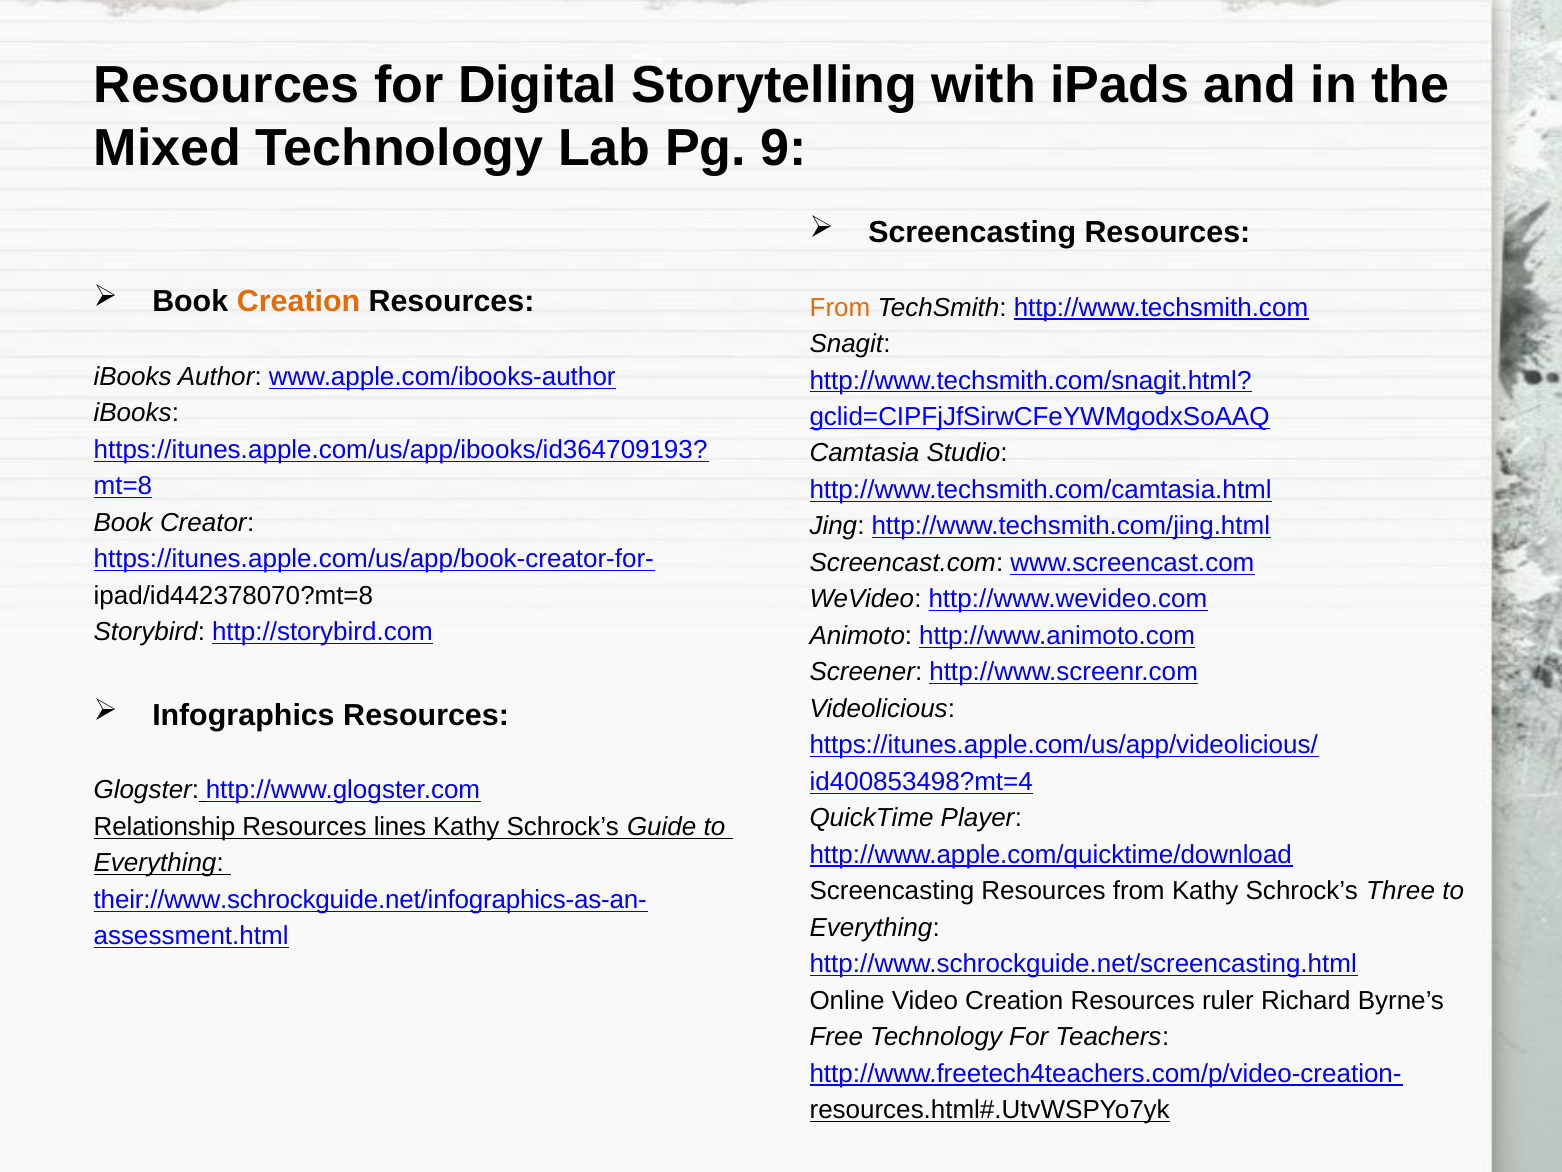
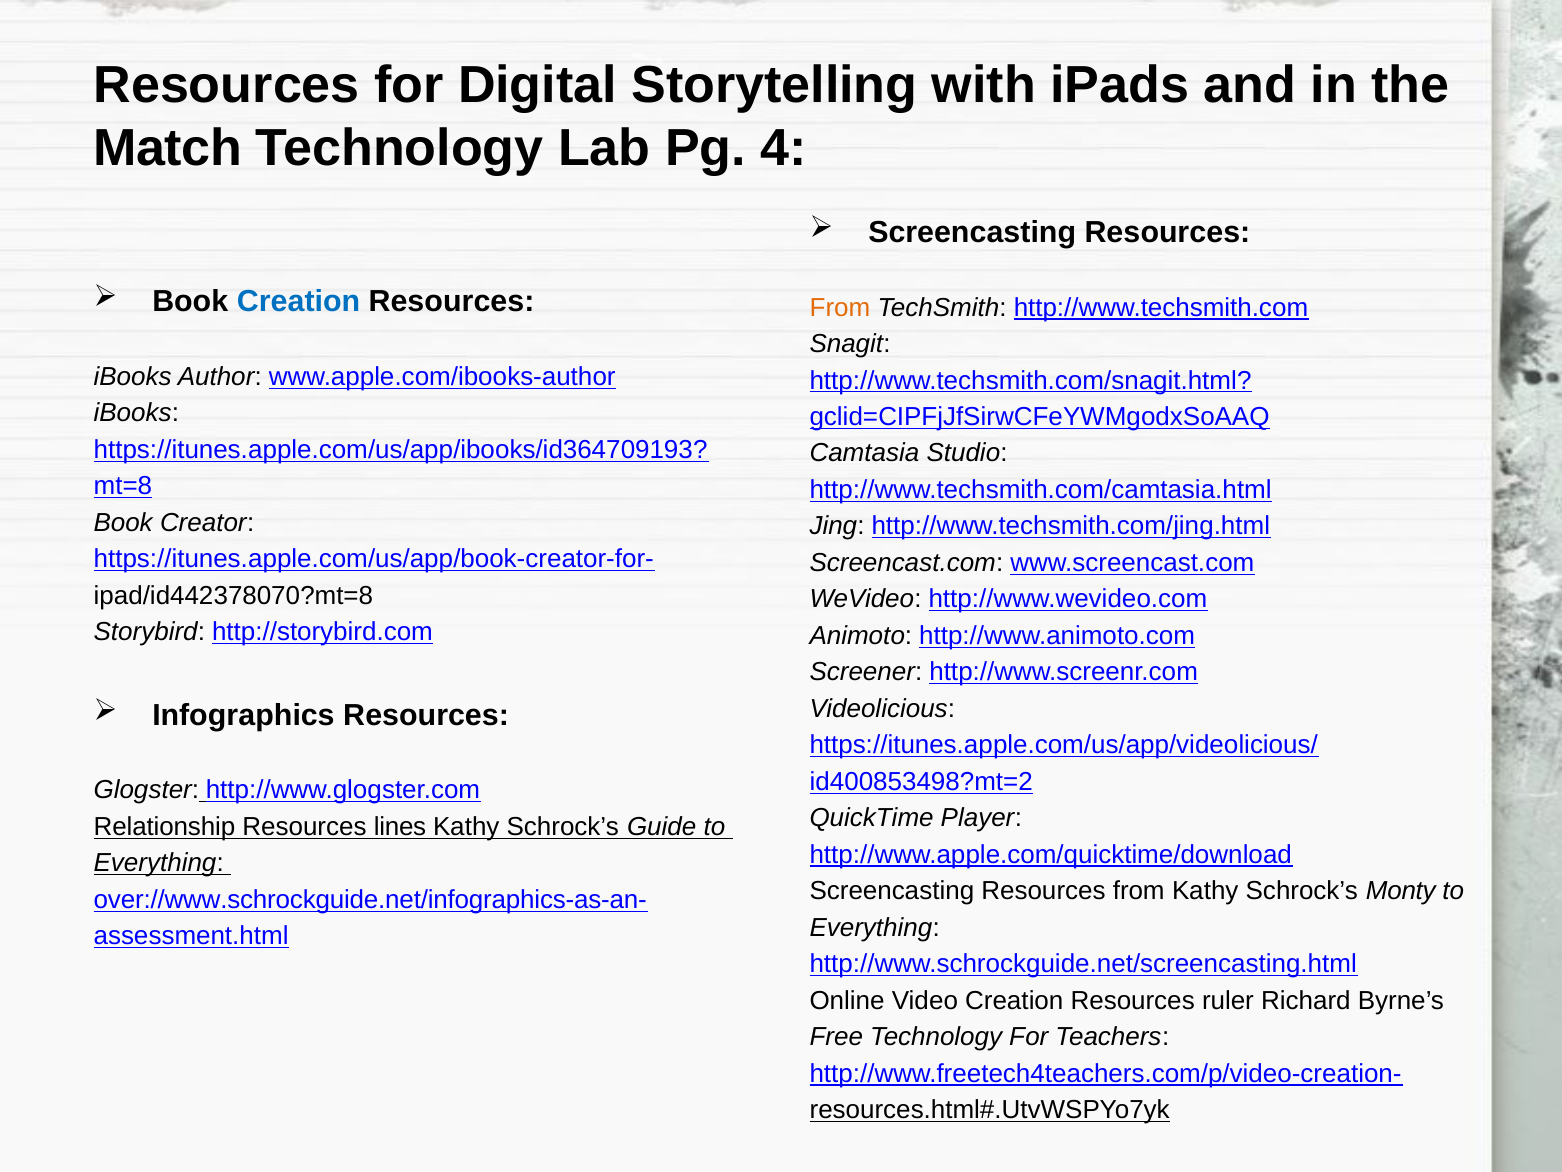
Mixed: Mixed -> Match
9: 9 -> 4
Creation at (299, 302) colour: orange -> blue
id400853498?mt=4: id400853498?mt=4 -> id400853498?mt=2
Three: Three -> Monty
their://www.schrockguide.net/infographics-as-an-: their://www.schrockguide.net/infographics-as-an- -> over://www.schrockguide.net/infographics-as-an-
